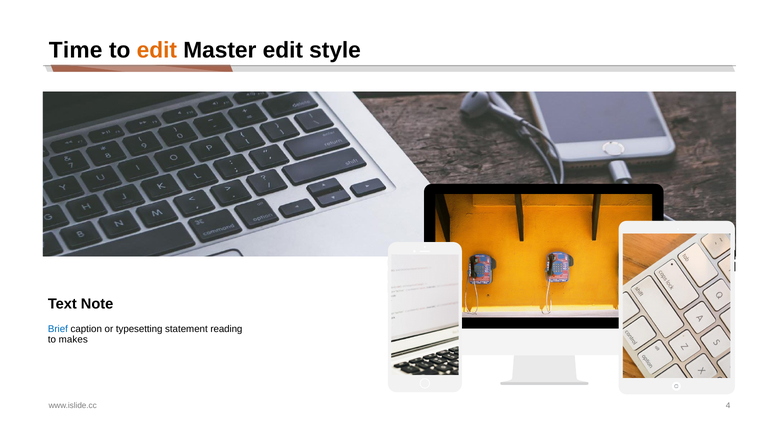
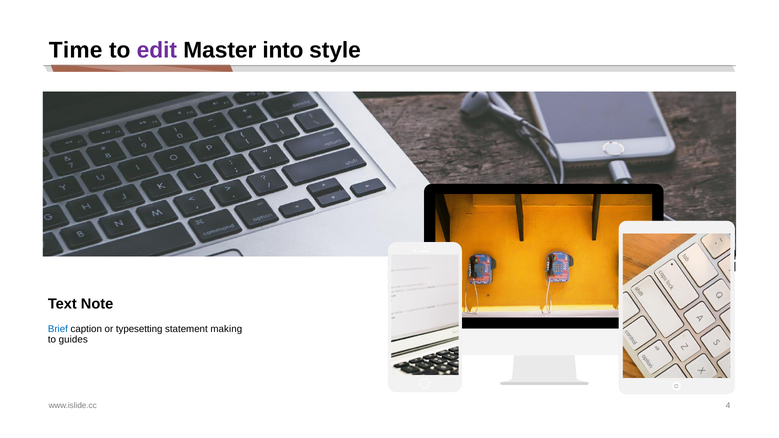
edit at (157, 50) colour: orange -> purple
Master edit: edit -> into
reading: reading -> making
makes: makes -> guides
